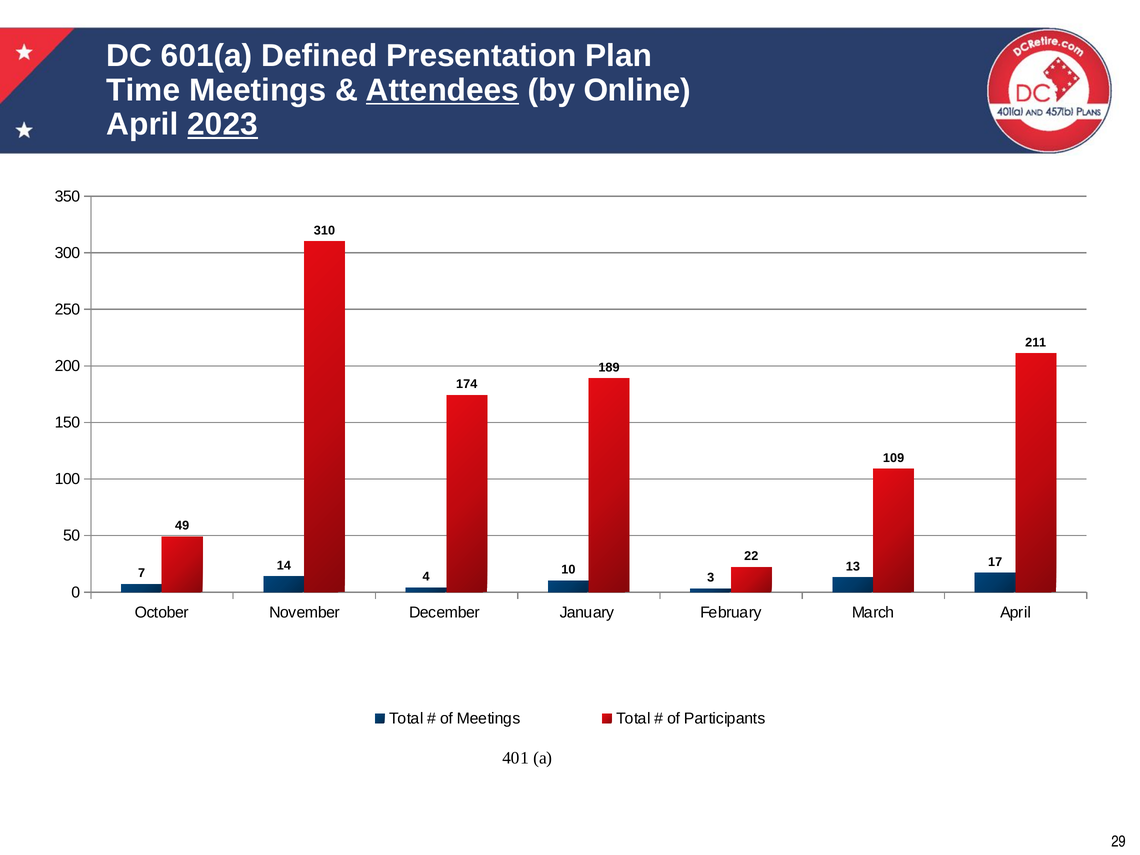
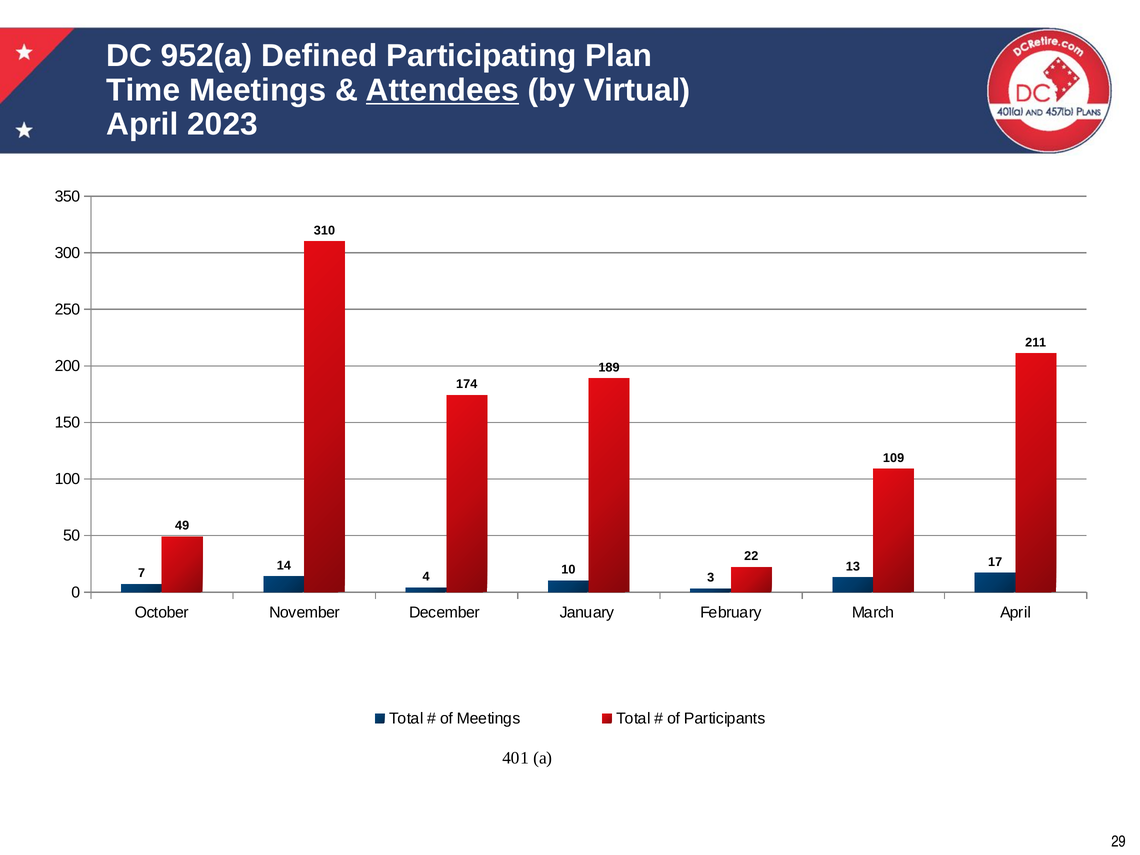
601(a: 601(a -> 952(a
Presentation: Presentation -> Participating
Online: Online -> Virtual
2023 underline: present -> none
